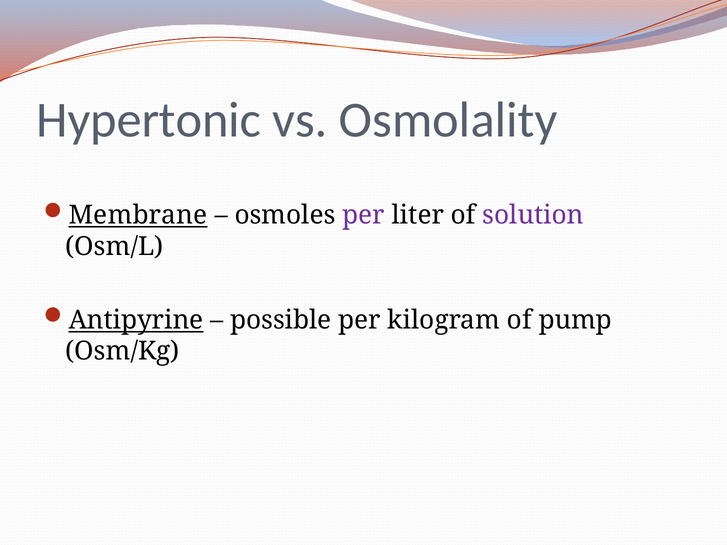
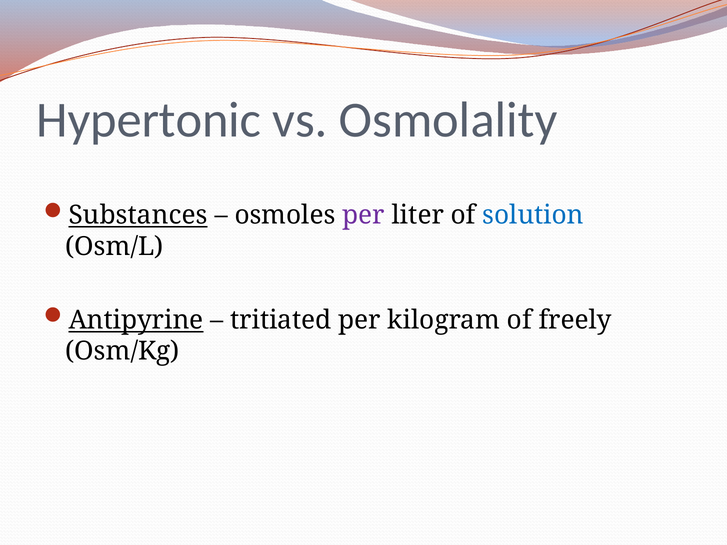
Membrane: Membrane -> Substances
solution colour: purple -> blue
possible: possible -> tritiated
pump: pump -> freely
